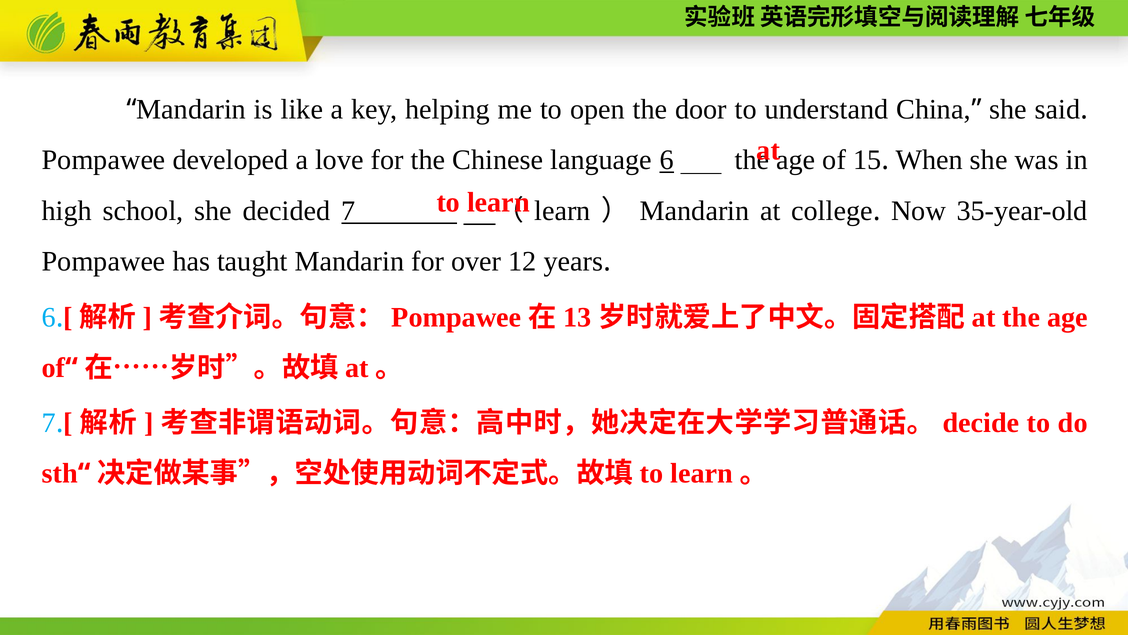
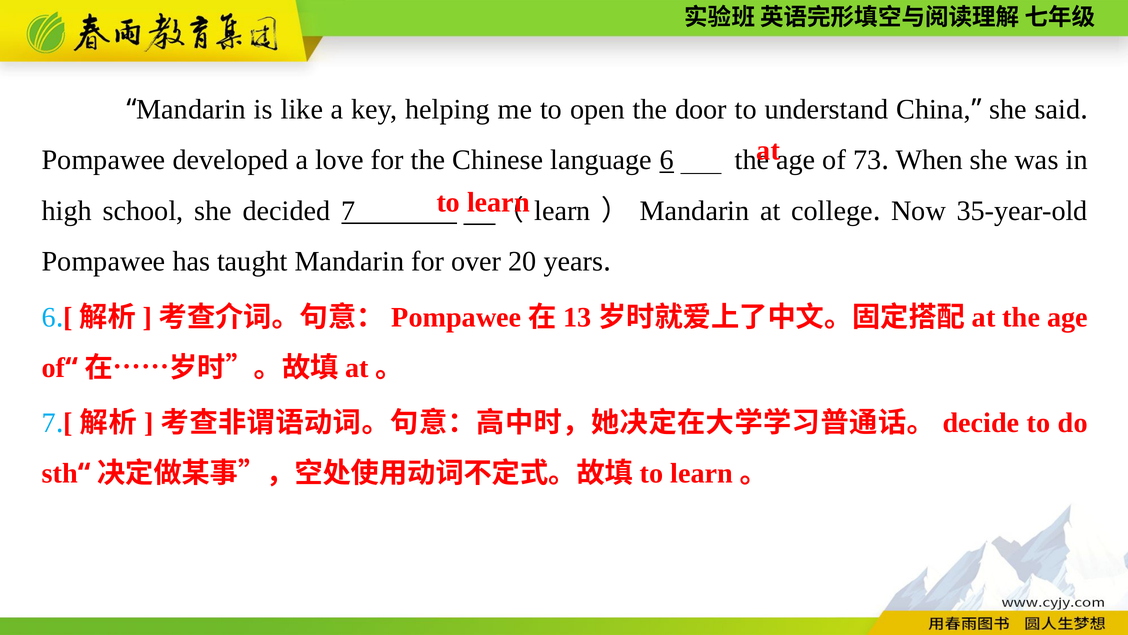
15: 15 -> 73
12: 12 -> 20
